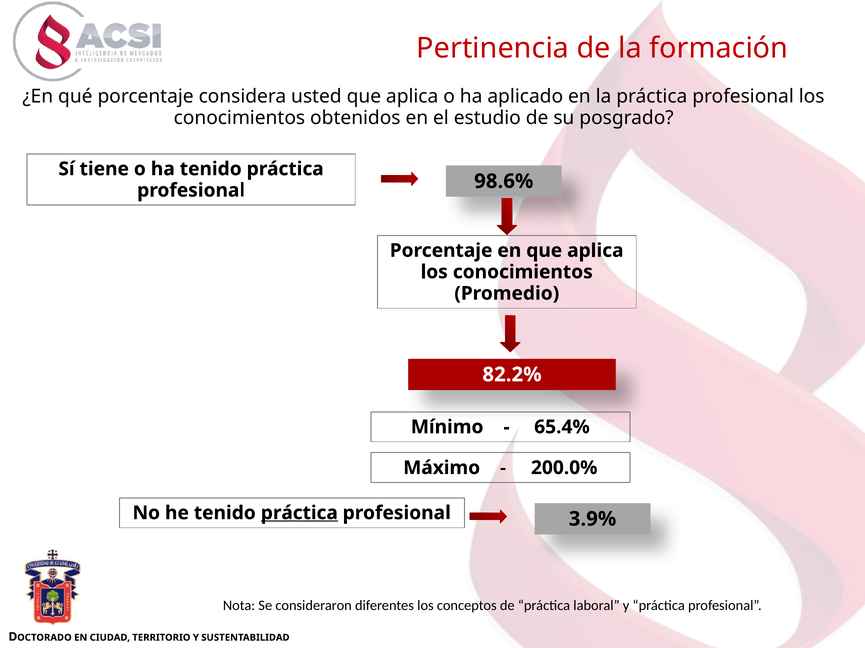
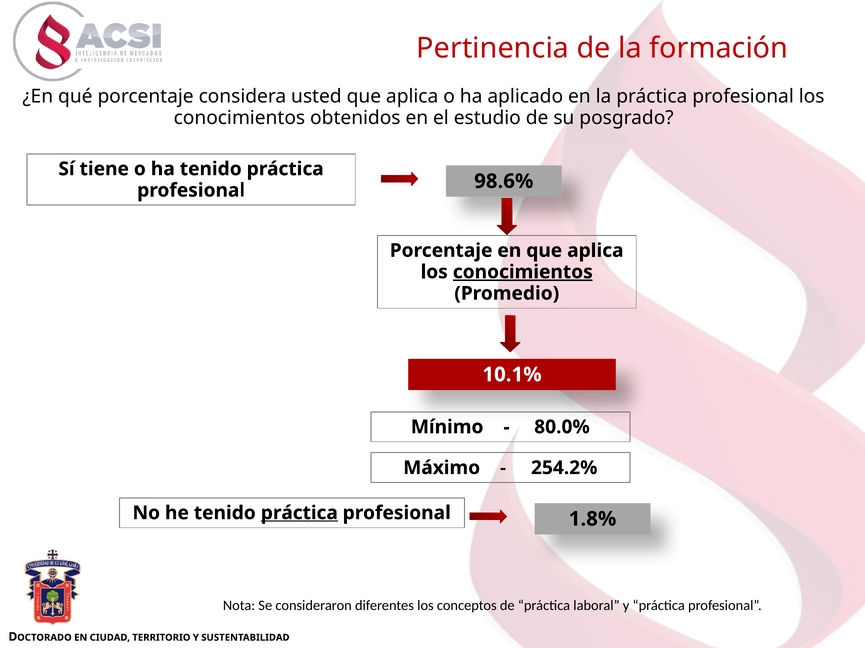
conocimientos at (523, 272) underline: none -> present
82.2%: 82.2% -> 10.1%
65.4%: 65.4% -> 80.0%
200.0%: 200.0% -> 254.2%
3.9%: 3.9% -> 1.8%
